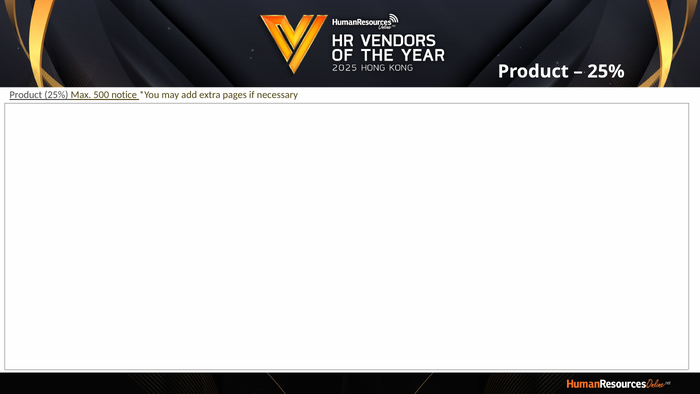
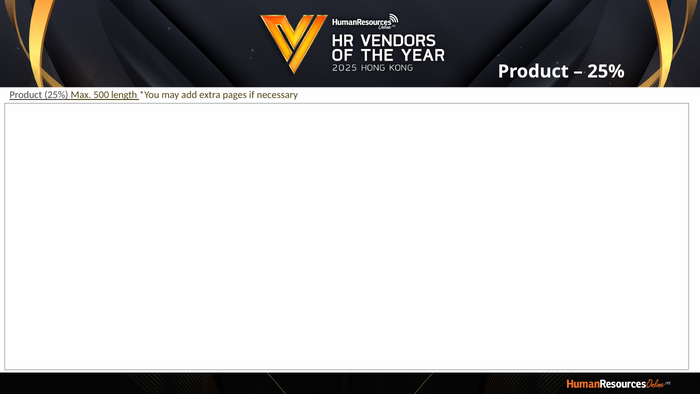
notice: notice -> length
